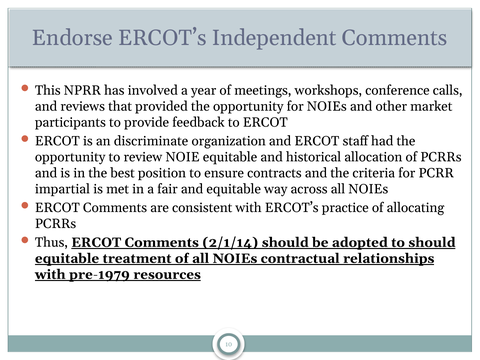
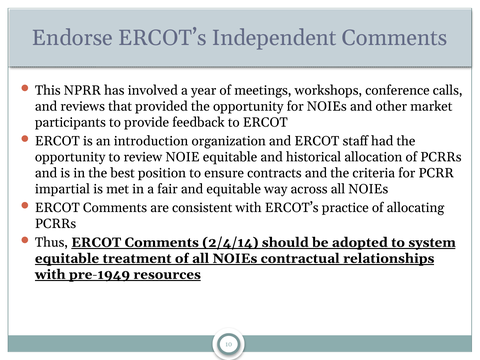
discriminate: discriminate -> introduction
2/1/14: 2/1/14 -> 2/4/14
to should: should -> system
pre-1979: pre-1979 -> pre-1949
